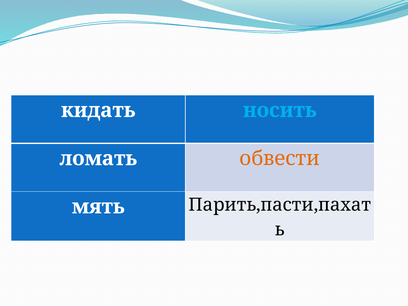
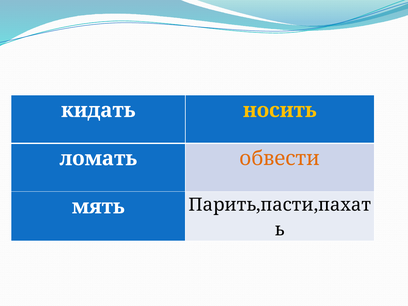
носить colour: light blue -> yellow
